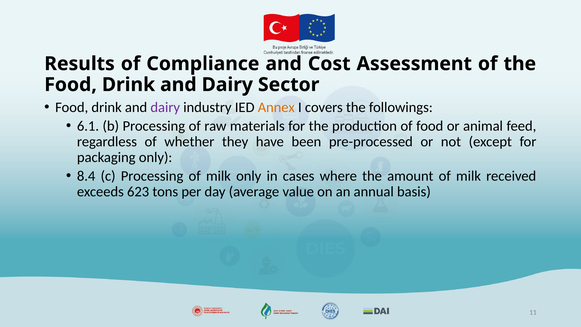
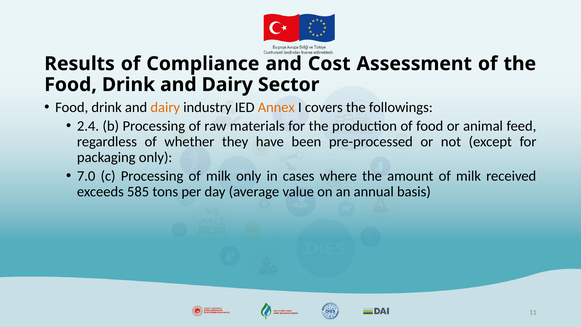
dairy at (165, 107) colour: purple -> orange
6.1: 6.1 -> 2.4
8.4: 8.4 -> 7.0
623: 623 -> 585
